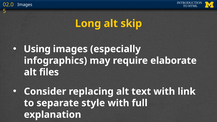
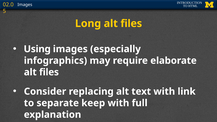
Long alt skip: skip -> files
style: style -> keep
